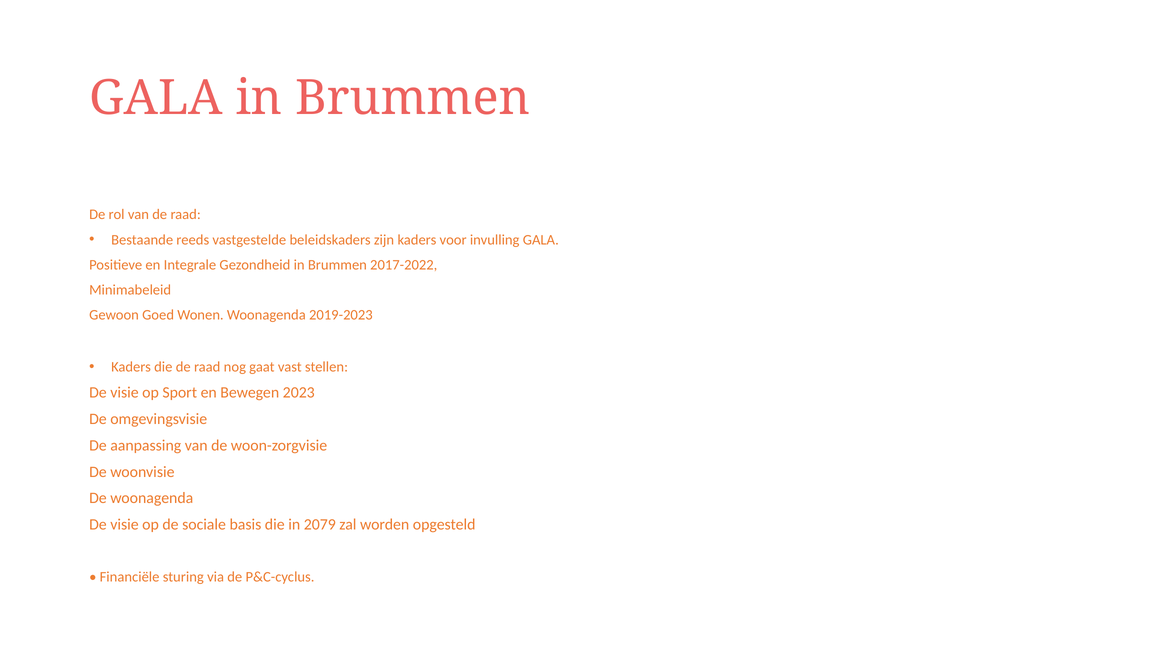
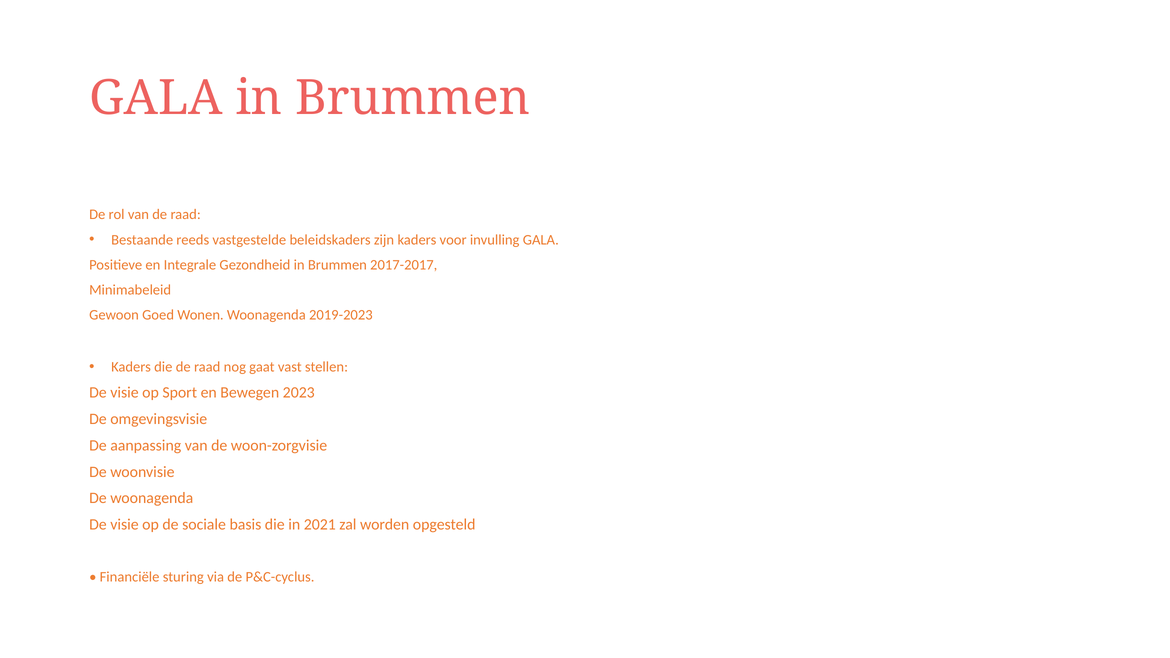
2017-2022: 2017-2022 -> 2017-2017
2079: 2079 -> 2021
